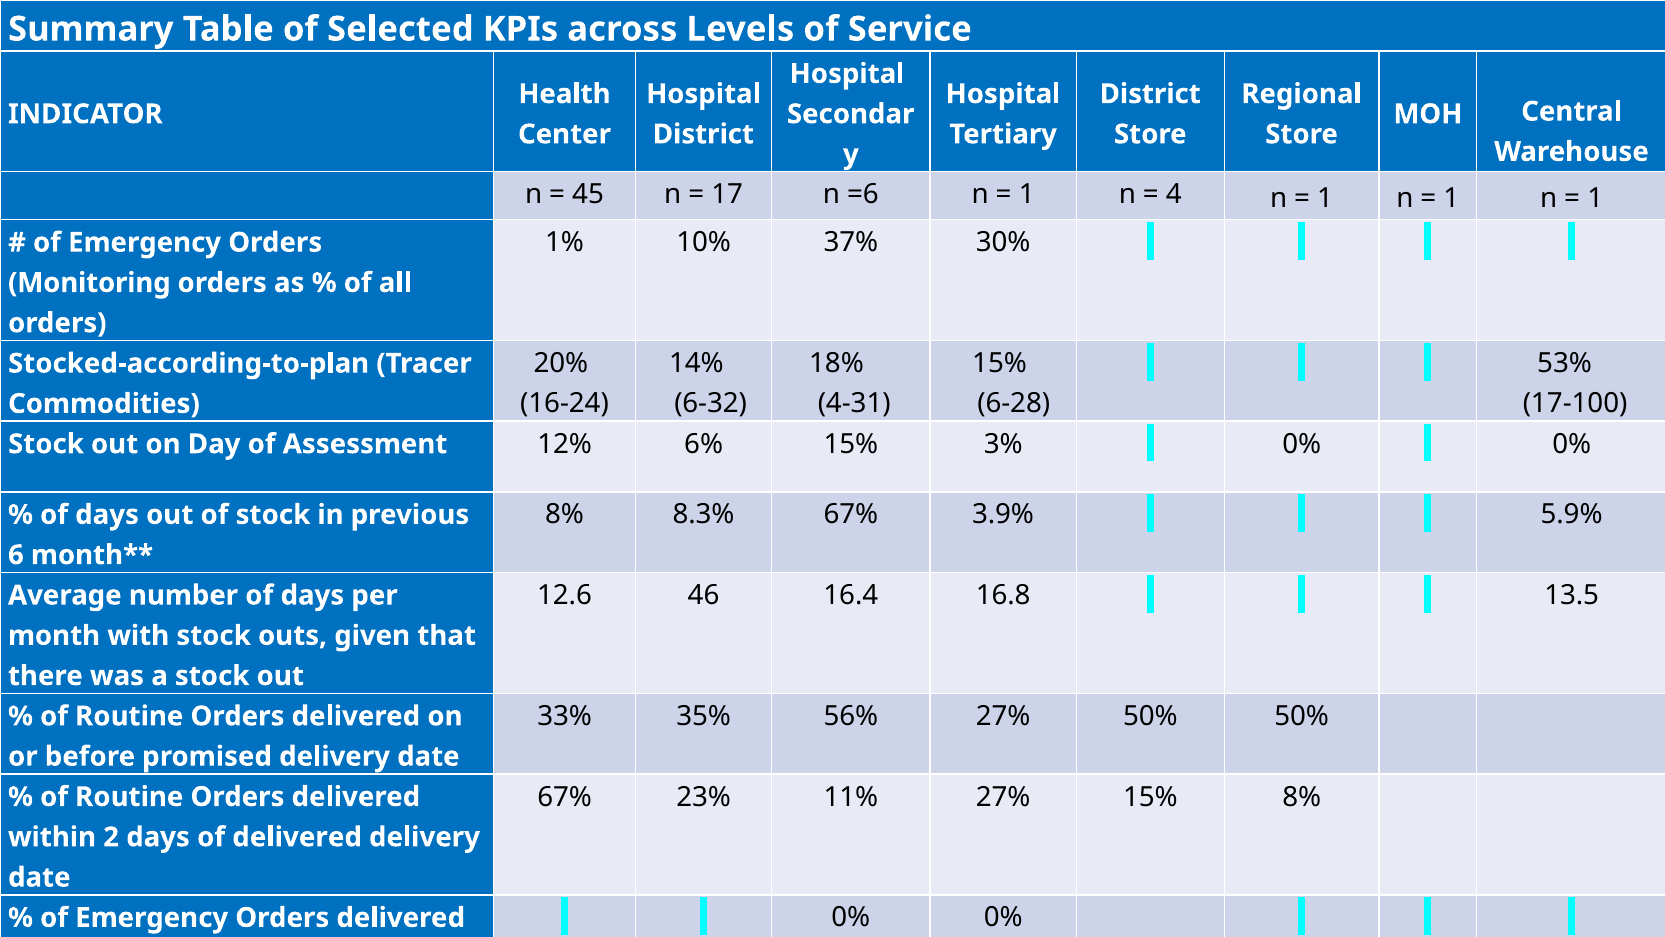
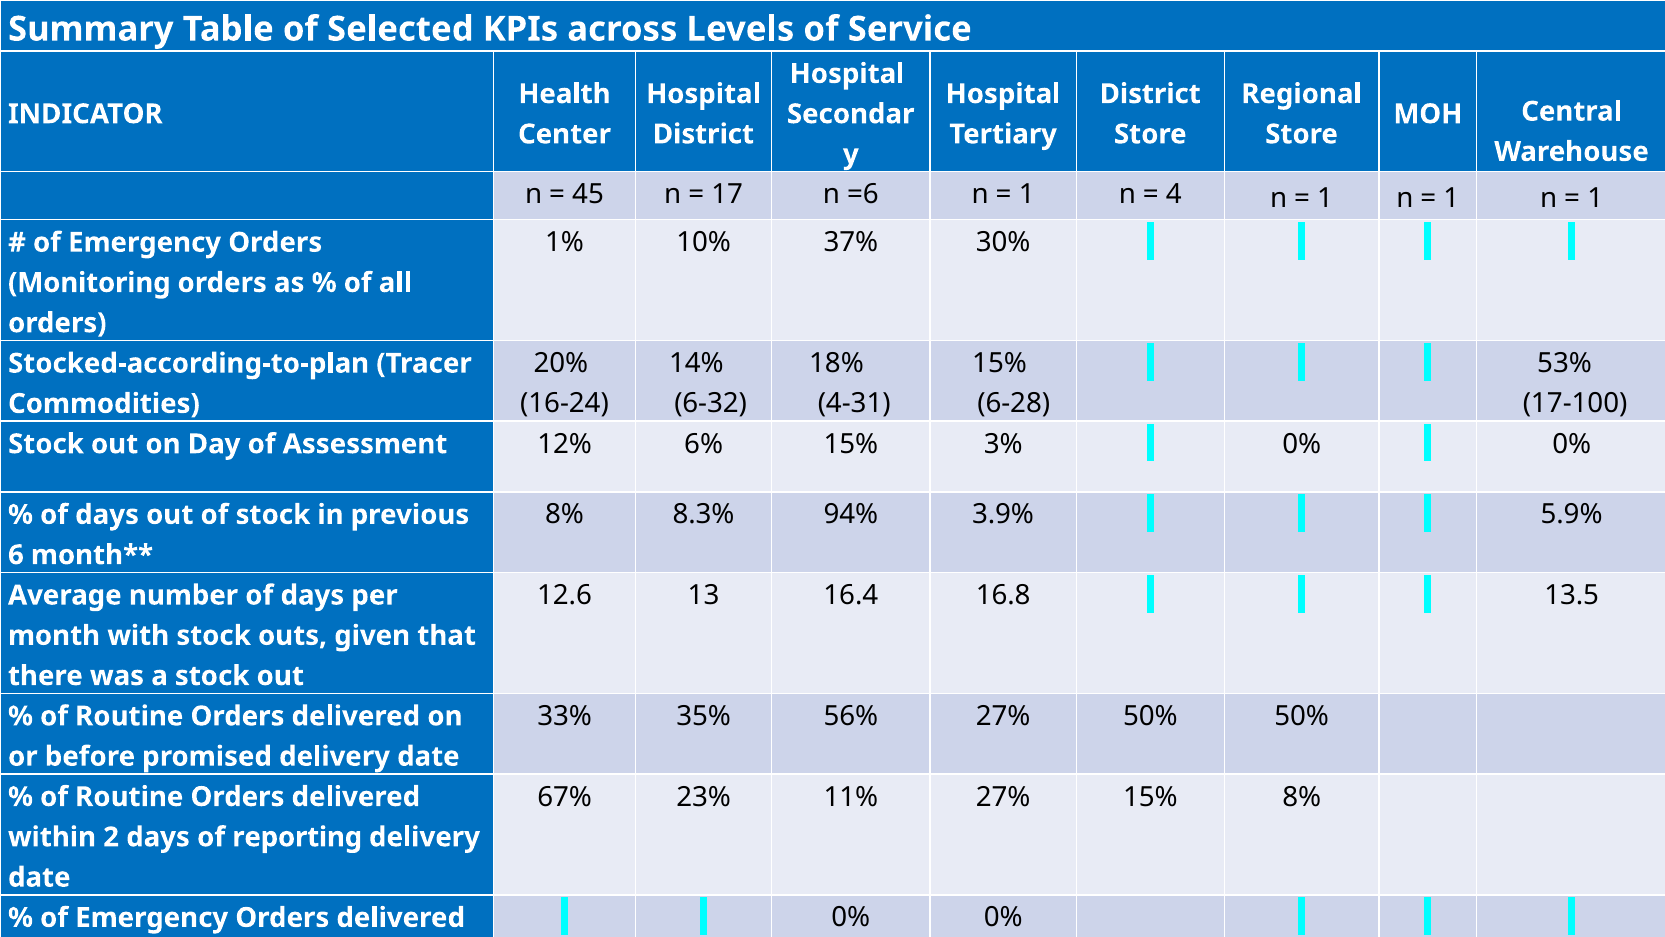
8.3% 67%: 67% -> 94%
46: 46 -> 13
of delivered: delivered -> reporting
